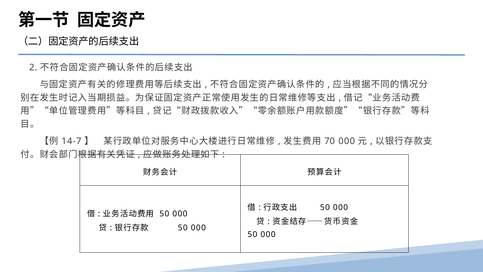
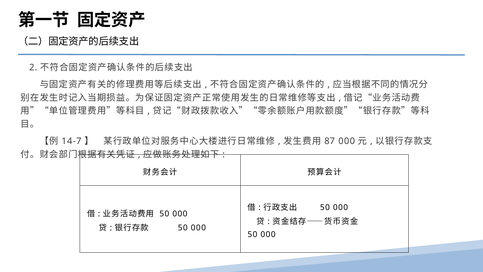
70: 70 -> 87
